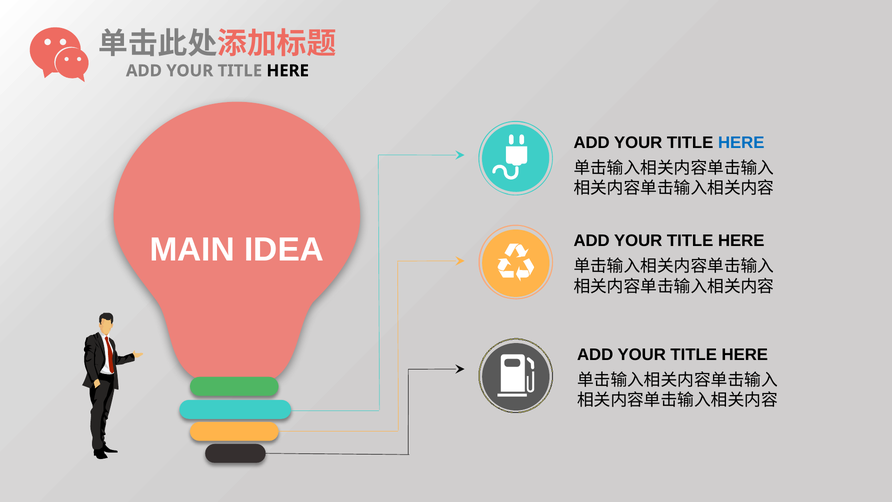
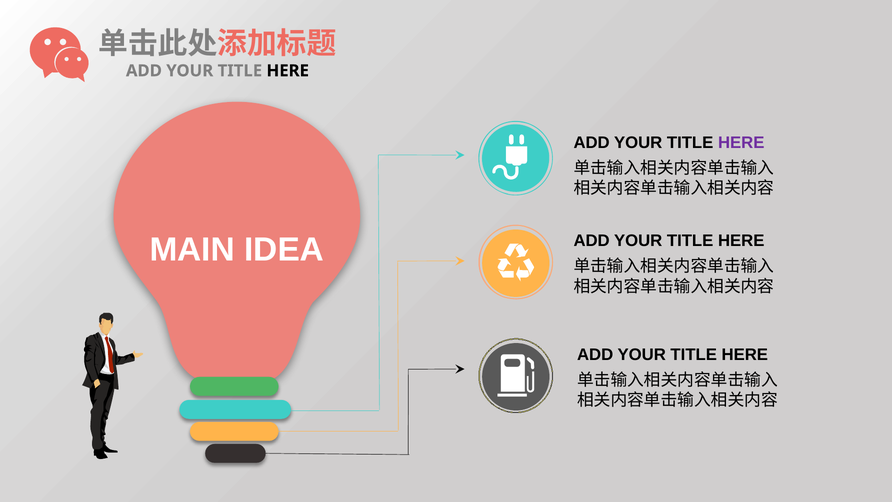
HERE at (741, 143) colour: blue -> purple
